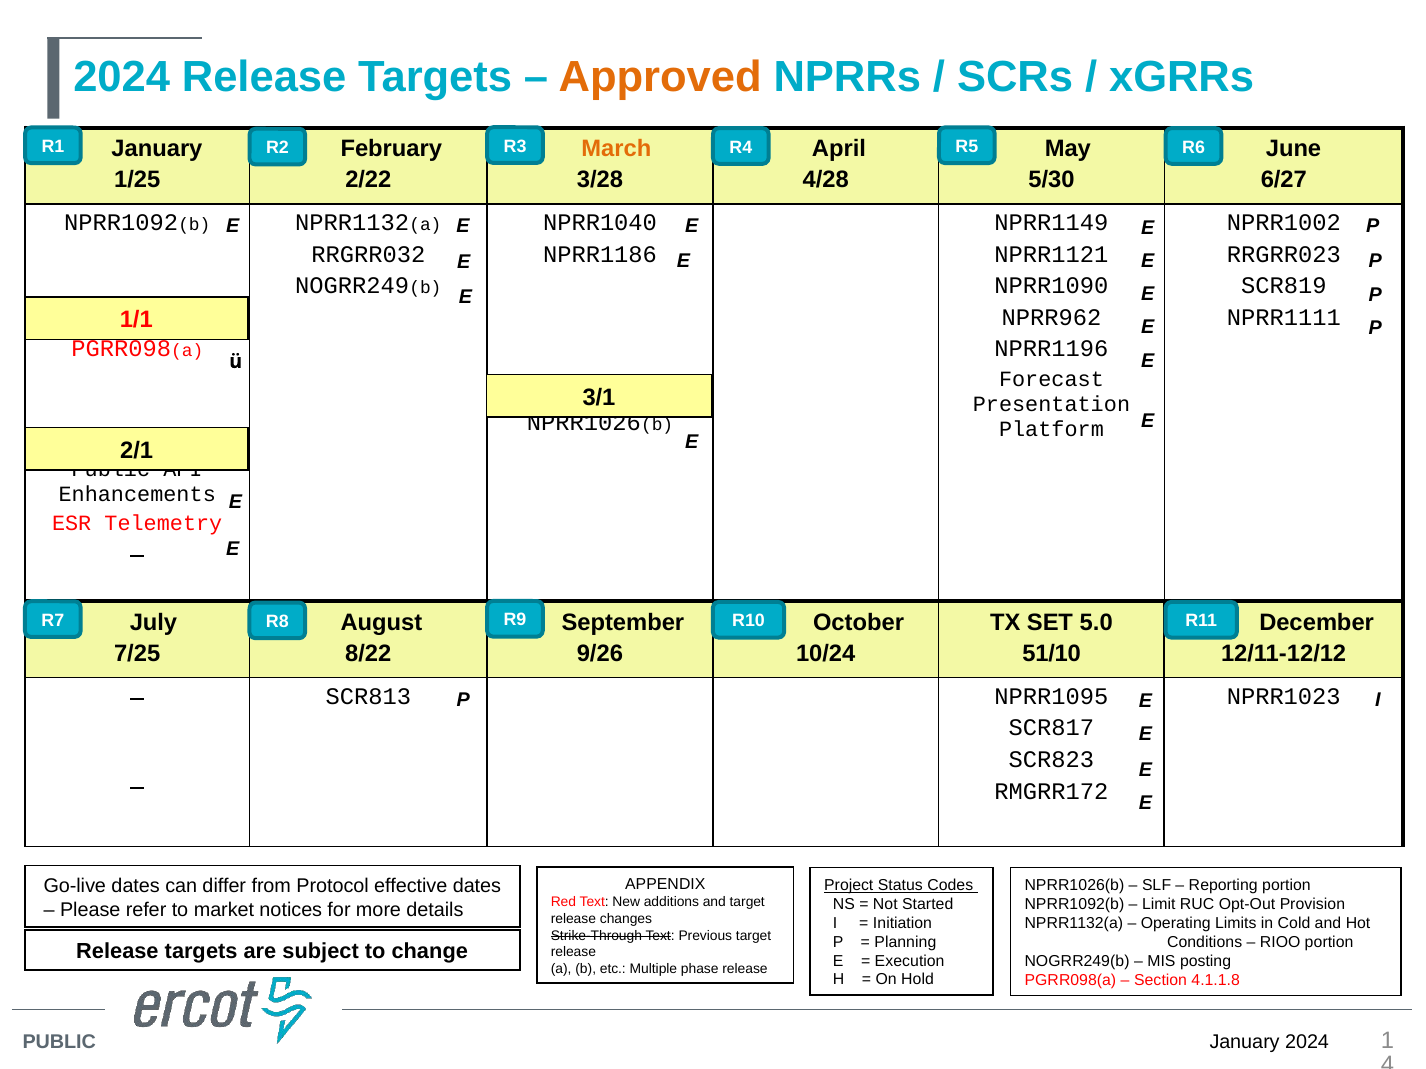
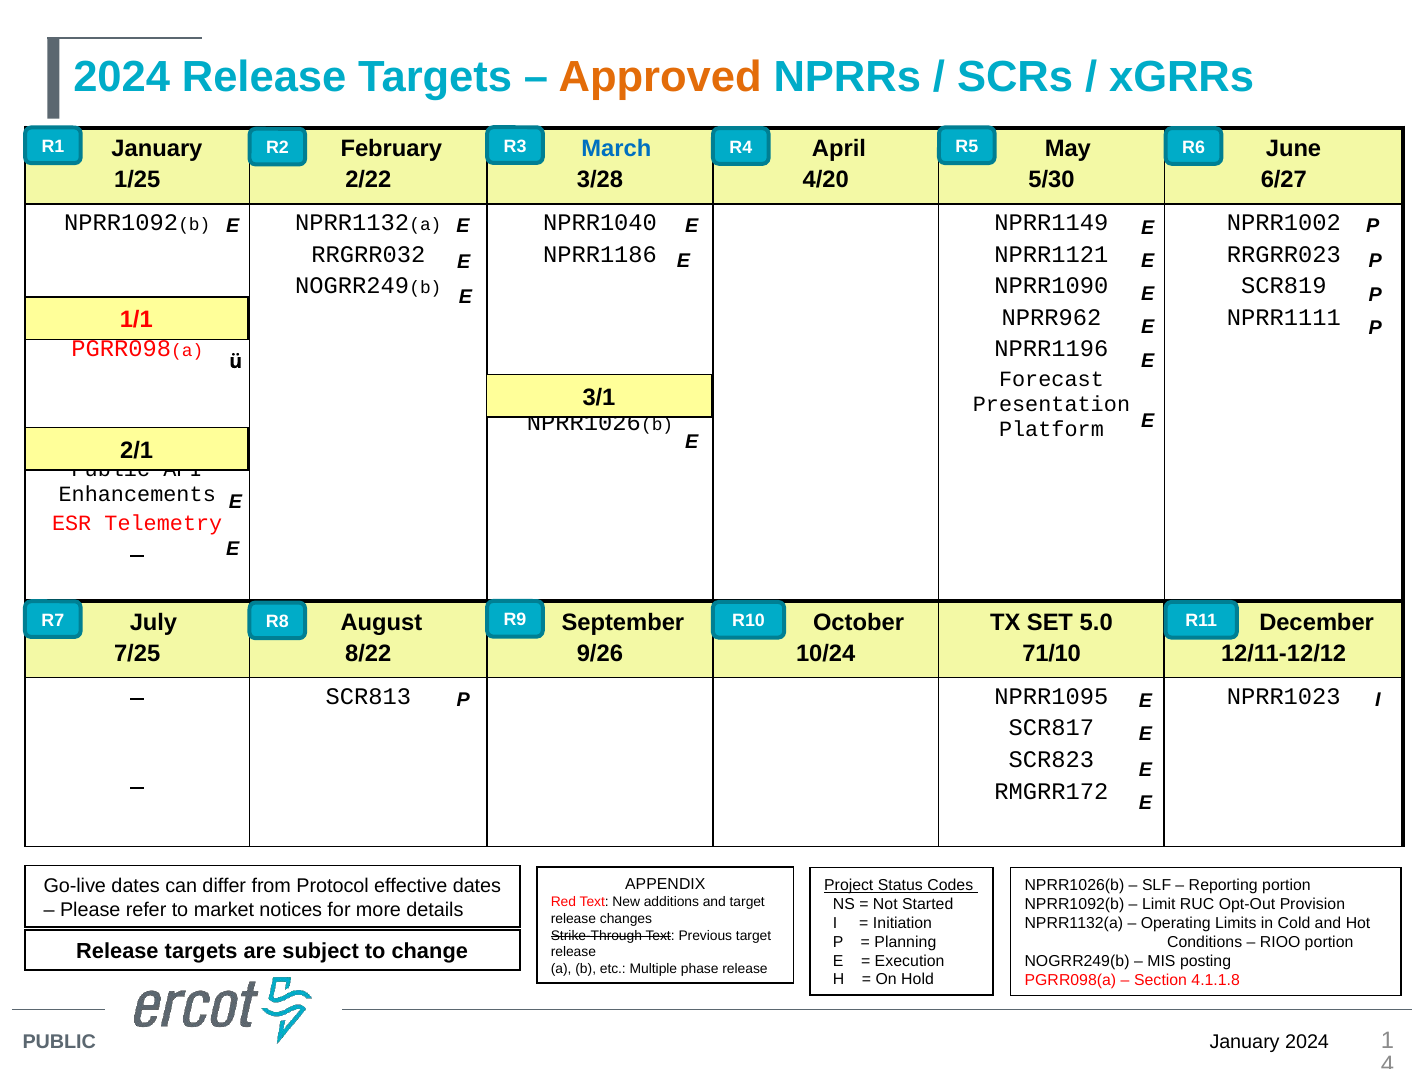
March colour: orange -> blue
4/28: 4/28 -> 4/20
51/10: 51/10 -> 71/10
